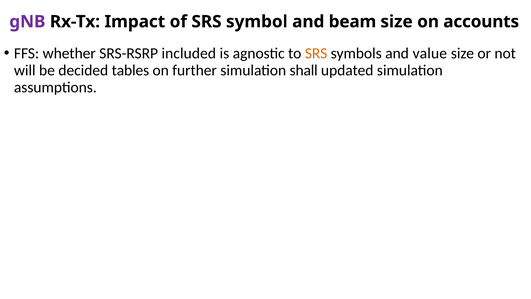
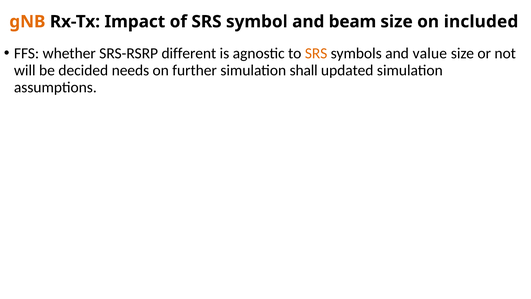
gNB colour: purple -> orange
accounts: accounts -> included
included: included -> different
tables: tables -> needs
